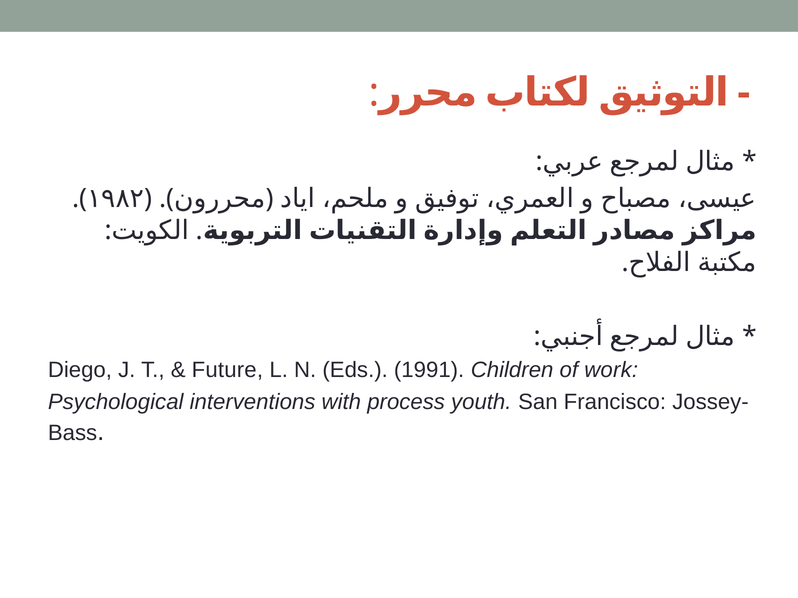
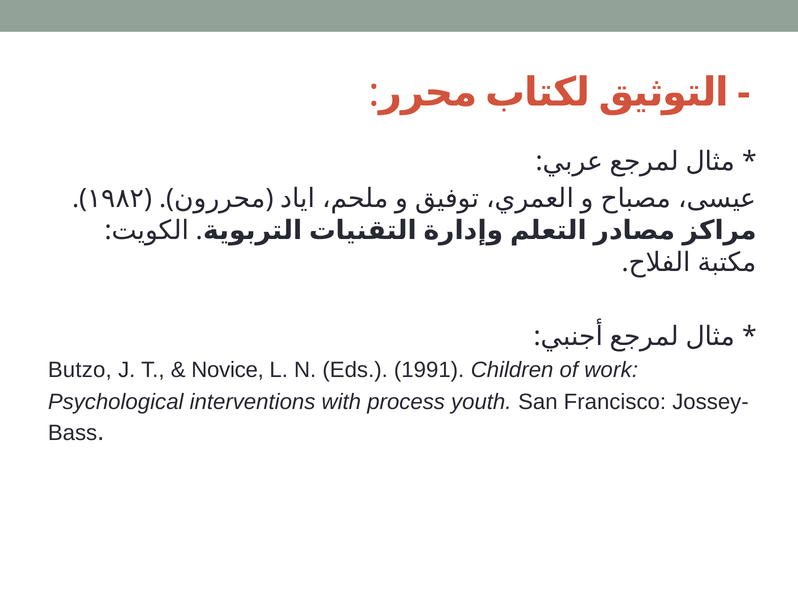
Diego: Diego -> Butzo
Future: Future -> Novice
